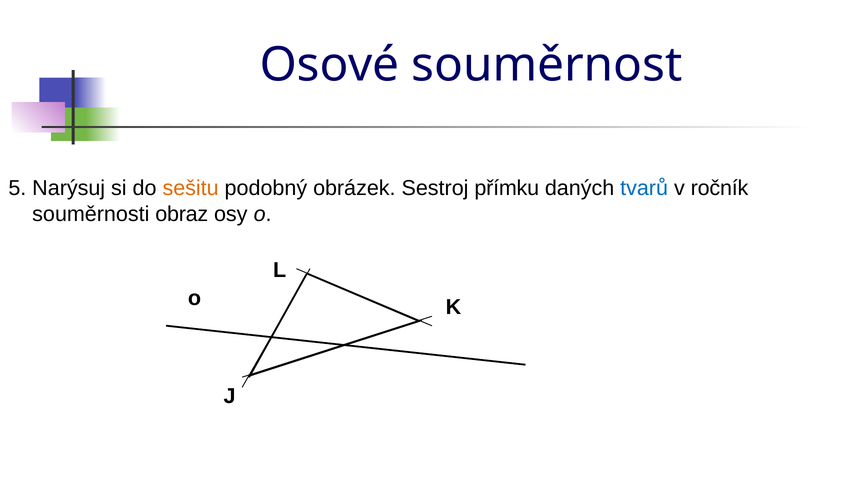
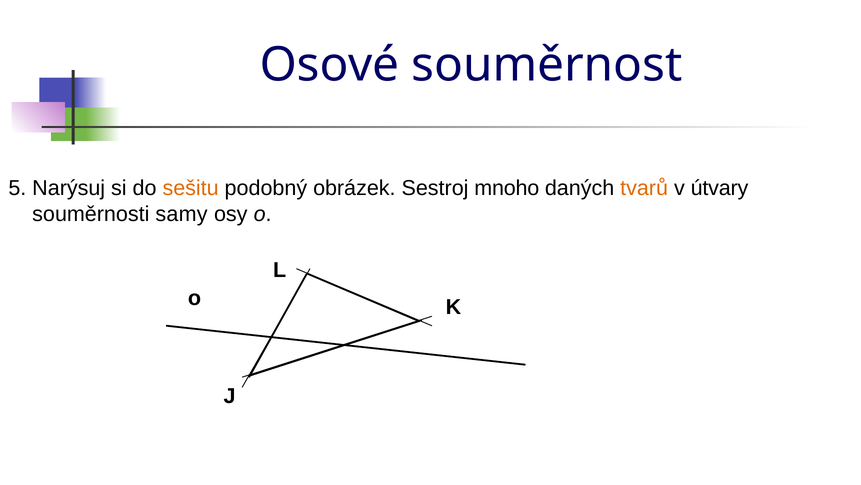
přímku: přímku -> mnoho
tvarů colour: blue -> orange
ročník: ročník -> útvary
obraz: obraz -> samy
